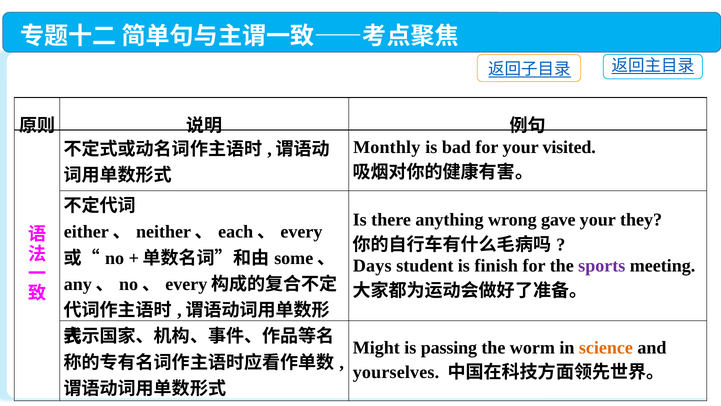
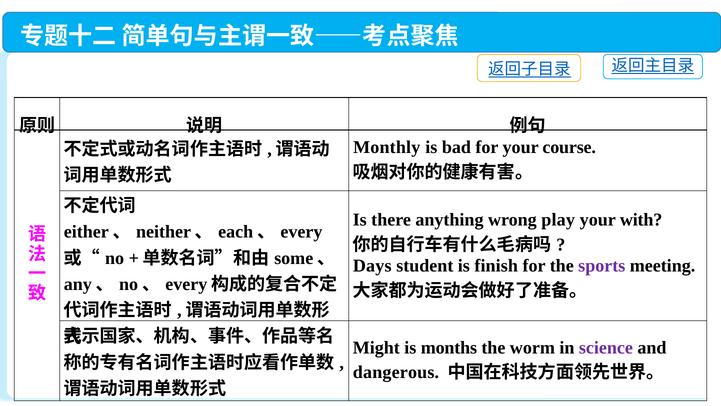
visited: visited -> course
gave: gave -> play
they: they -> with
passing: passing -> months
science colour: orange -> purple
yourselves: yourselves -> dangerous
